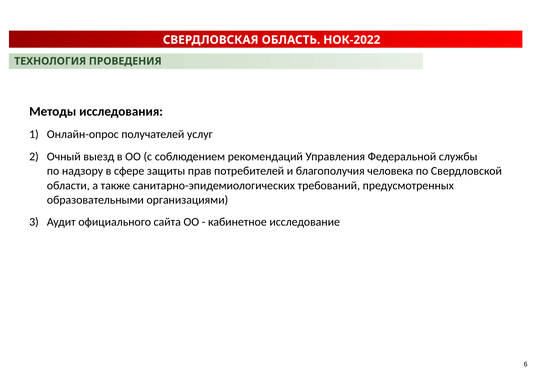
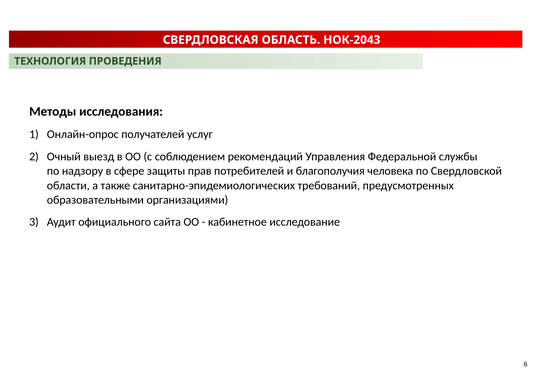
НОК-2022: НОК-2022 -> НОК-2043
